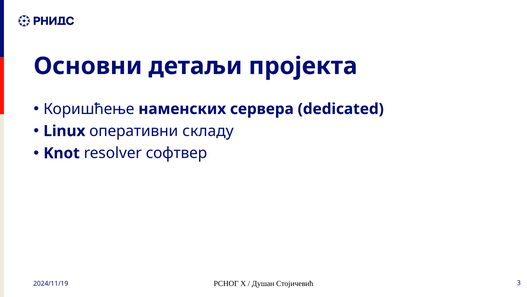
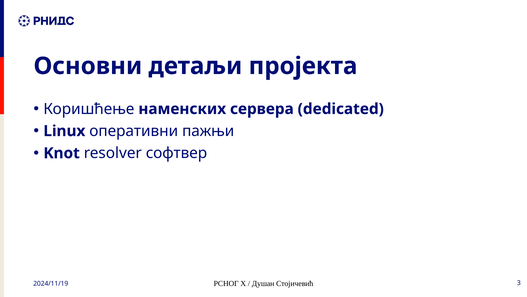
складу: складу -> пажњи
